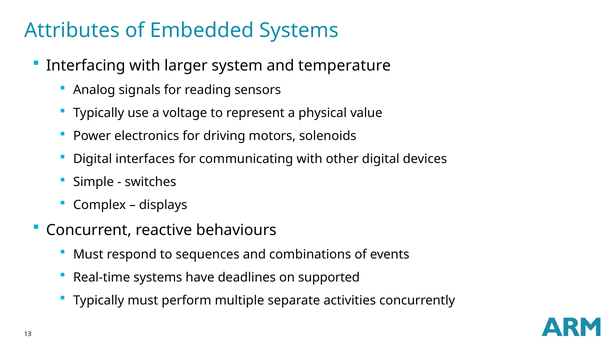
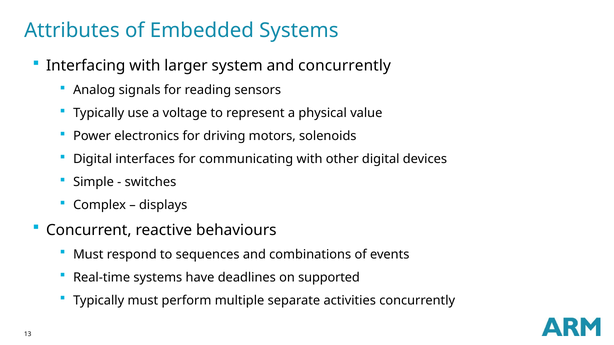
and temperature: temperature -> concurrently
